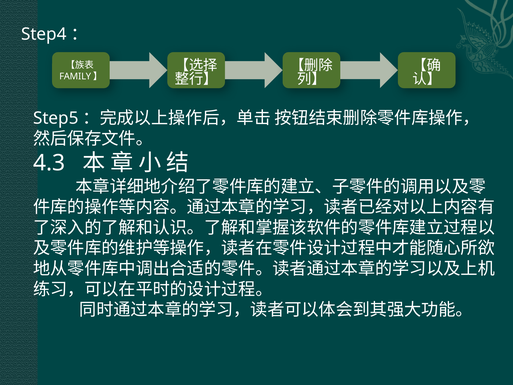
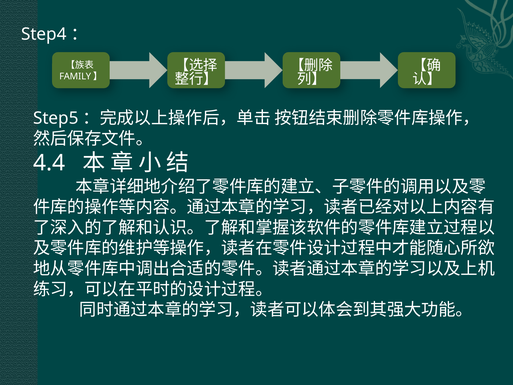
4.3: 4.3 -> 4.4
